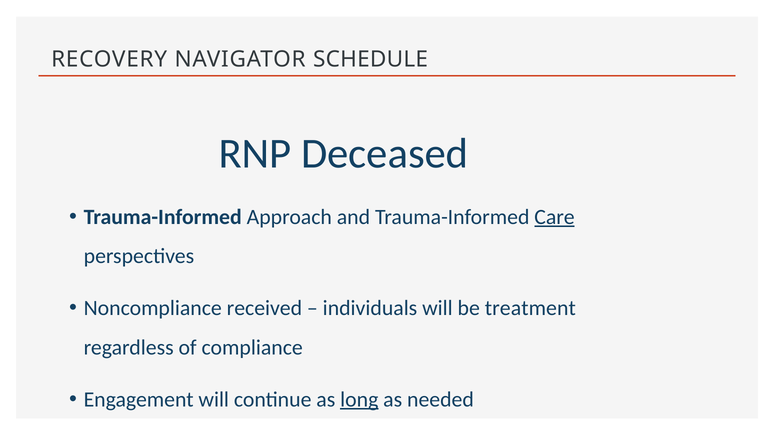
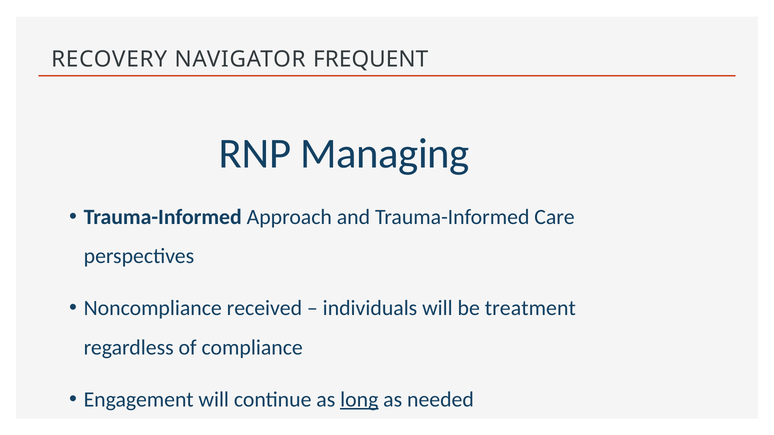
SCHEDULE: SCHEDULE -> FREQUENT
Deceased: Deceased -> Managing
Care underline: present -> none
